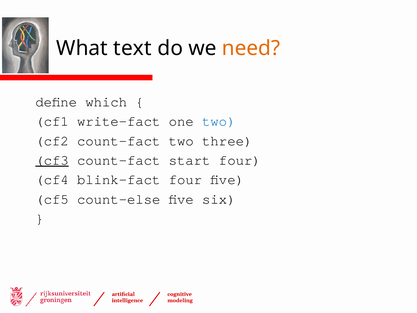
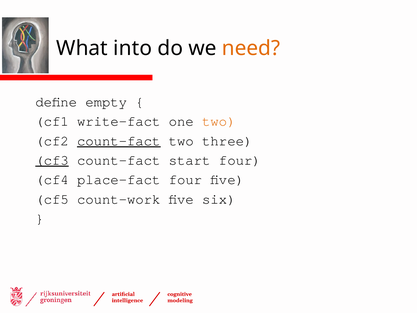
text: text -> into
which: which -> empty
two at (219, 121) colour: blue -> orange
count-fact at (119, 141) underline: none -> present
blink-fact: blink-fact -> place-fact
count-else: count-else -> count-work
